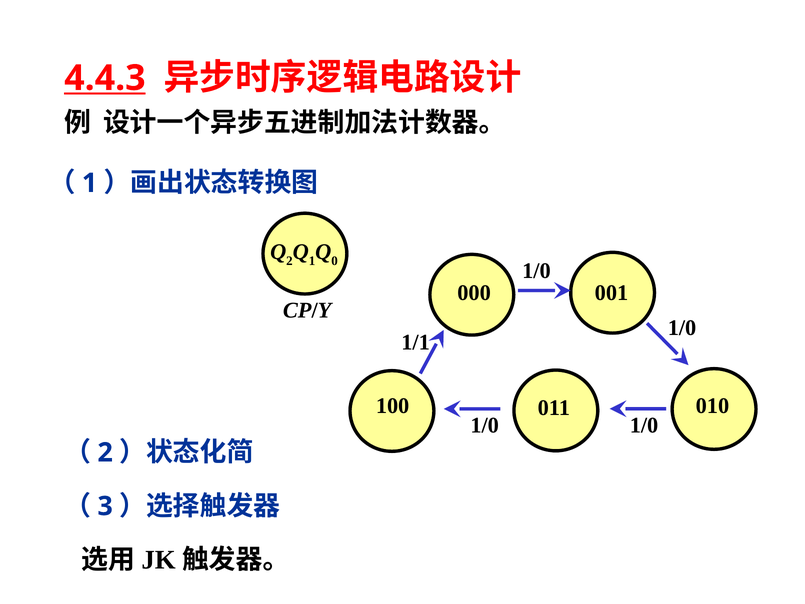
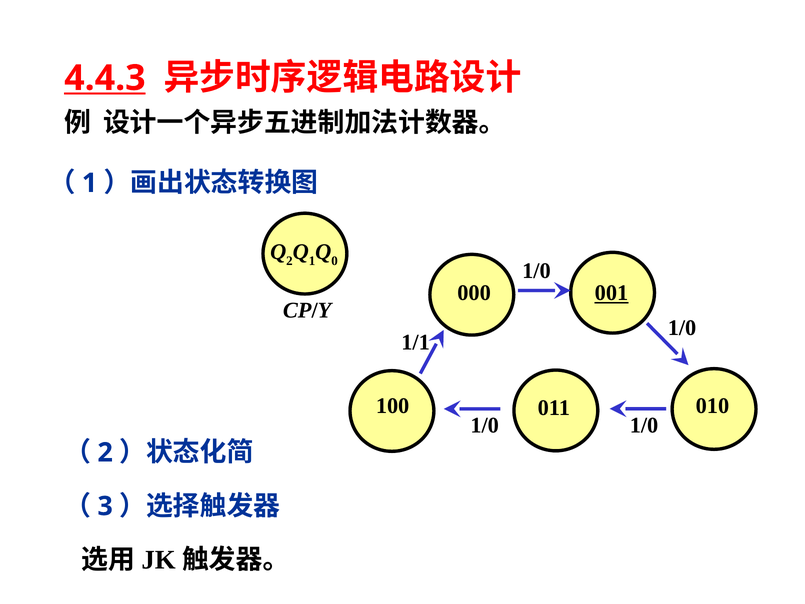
001 underline: none -> present
